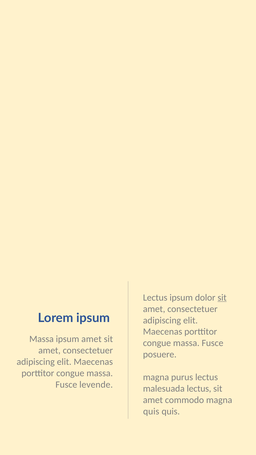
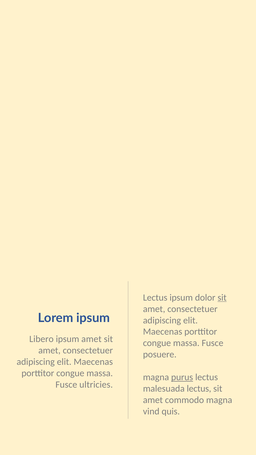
Massa at (41, 339): Massa -> Libero
purus underline: none -> present
levende: levende -> ultricies
quis at (151, 411): quis -> vind
